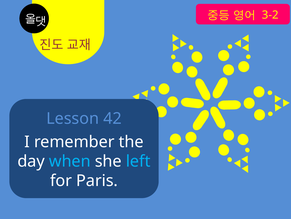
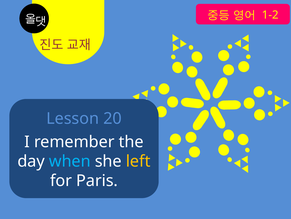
3-2: 3-2 -> 1-2
42: 42 -> 20
left colour: light blue -> yellow
